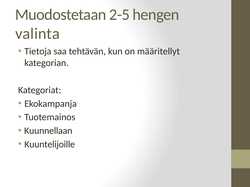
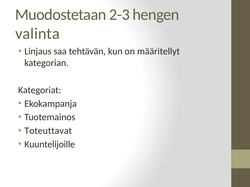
2-5: 2-5 -> 2-3
Tietoja: Tietoja -> Linjaus
Kuunnellaan: Kuunnellaan -> Toteuttavat
